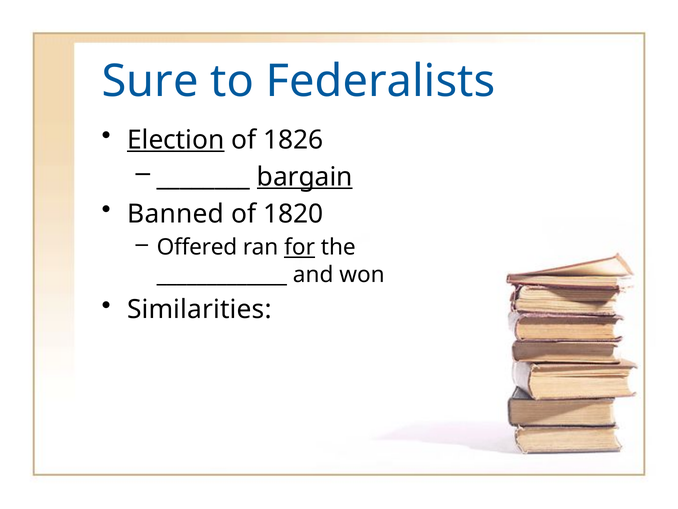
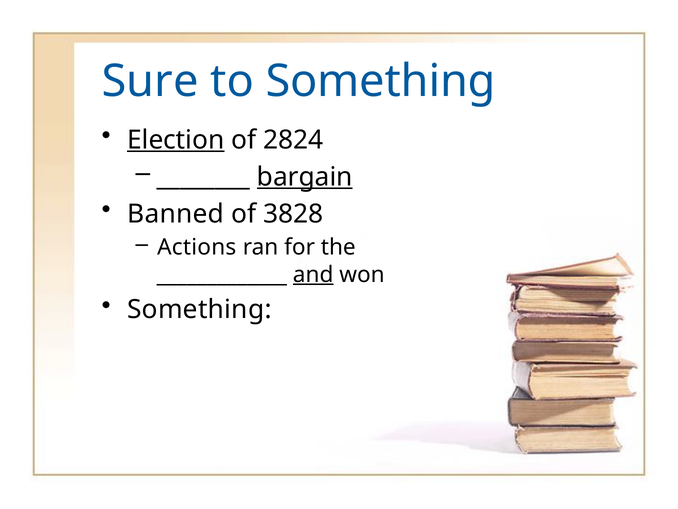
to Federalists: Federalists -> Something
1826: 1826 -> 2824
1820: 1820 -> 3828
Offered: Offered -> Actions
for underline: present -> none
and underline: none -> present
Similarities at (199, 309): Similarities -> Something
